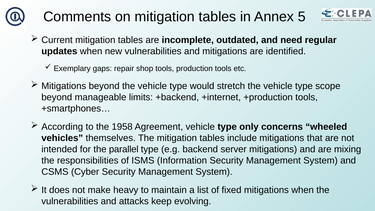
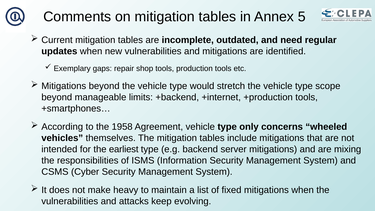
parallel: parallel -> earliest
